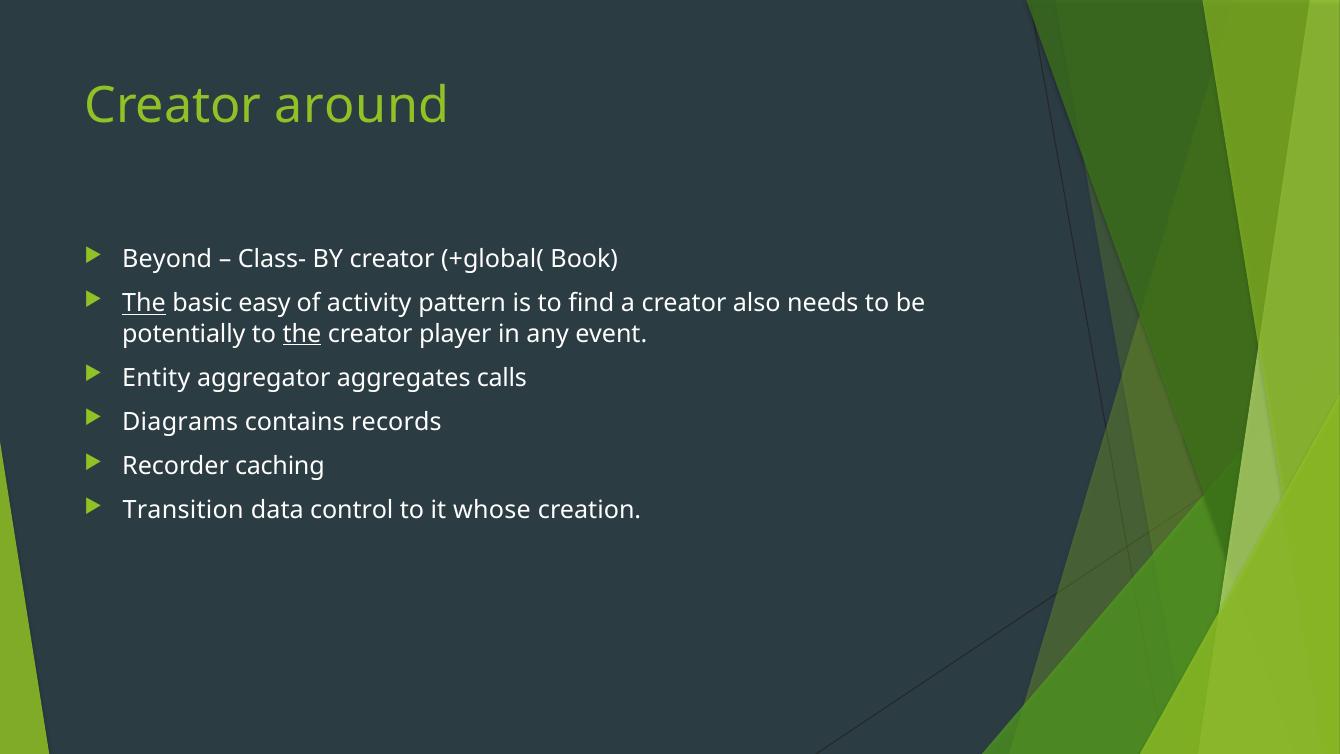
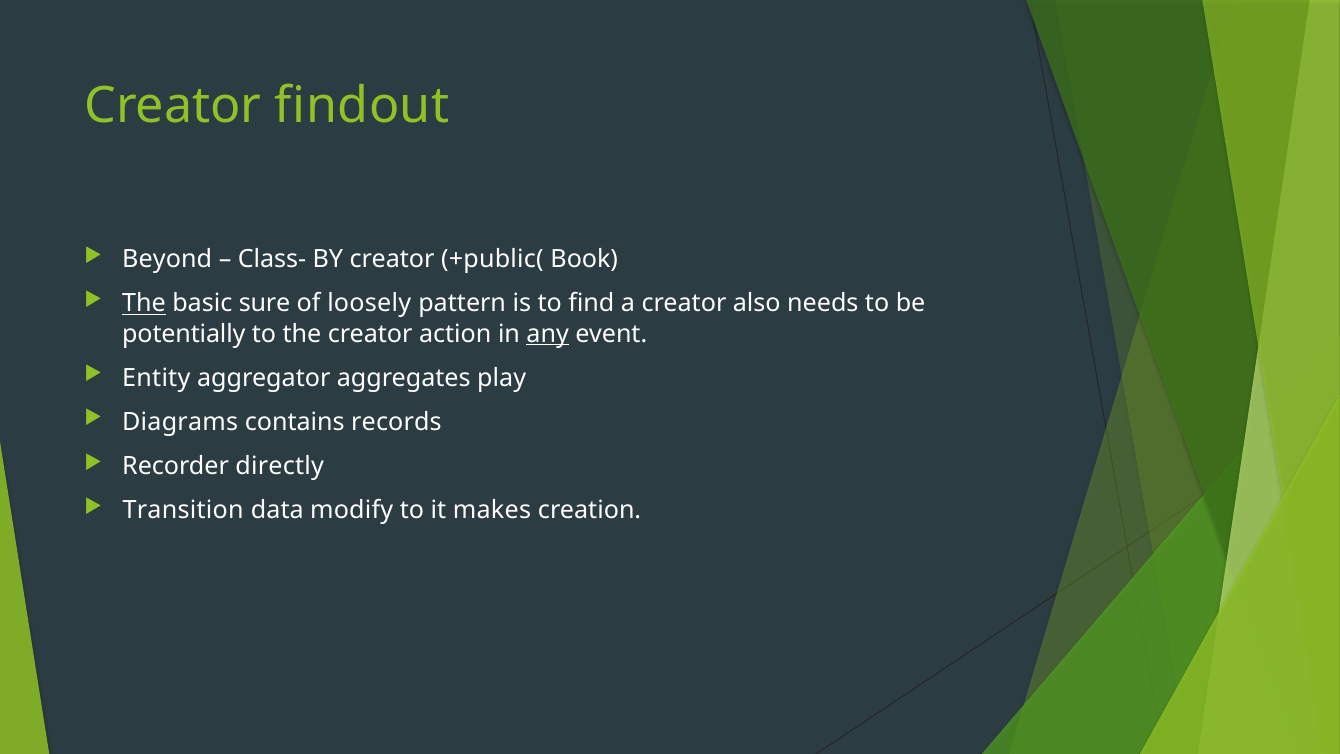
around: around -> findout
+global(: +global( -> +public(
easy: easy -> sure
activity: activity -> loosely
the at (302, 334) underline: present -> none
player: player -> action
any underline: none -> present
calls: calls -> play
caching: caching -> directly
control: control -> modify
whose: whose -> makes
